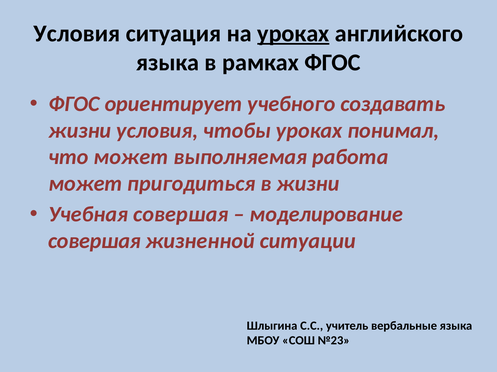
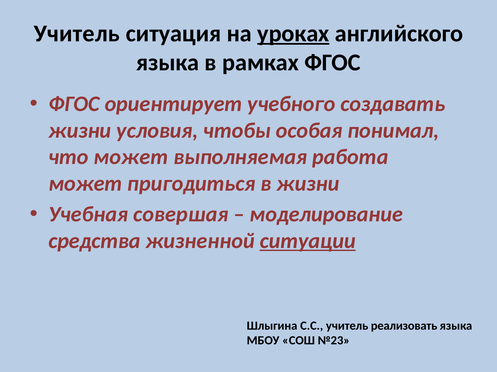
Условия at (77, 34): Условия -> Учитель
чтобы уроках: уроках -> особая
совершая at (95, 241): совершая -> средства
ситуации underline: none -> present
вербальные: вербальные -> реализовать
